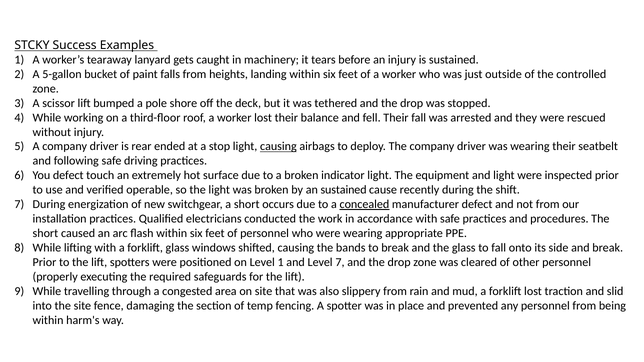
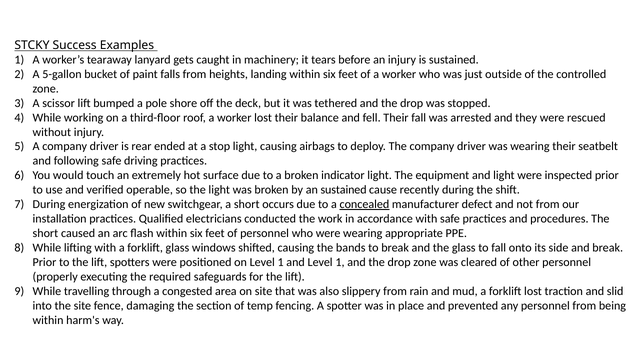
causing at (278, 147) underline: present -> none
You defect: defect -> would
and Level 7: 7 -> 1
